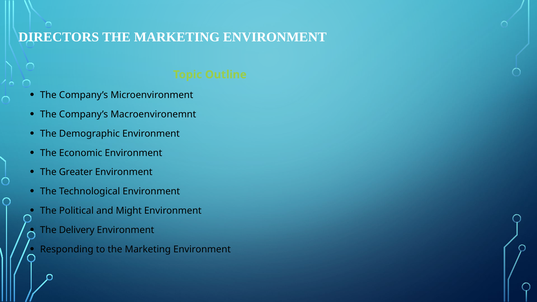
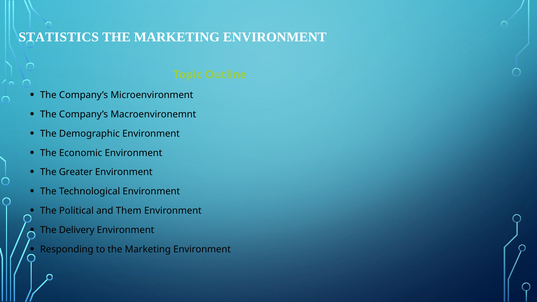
DIRECTORS: DIRECTORS -> STATISTICS
Might: Might -> Them
